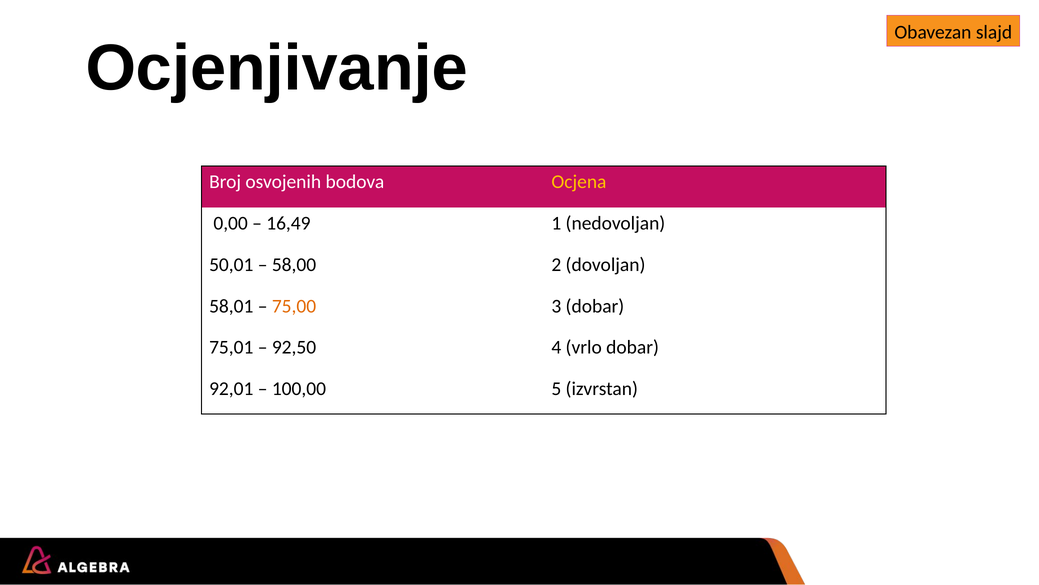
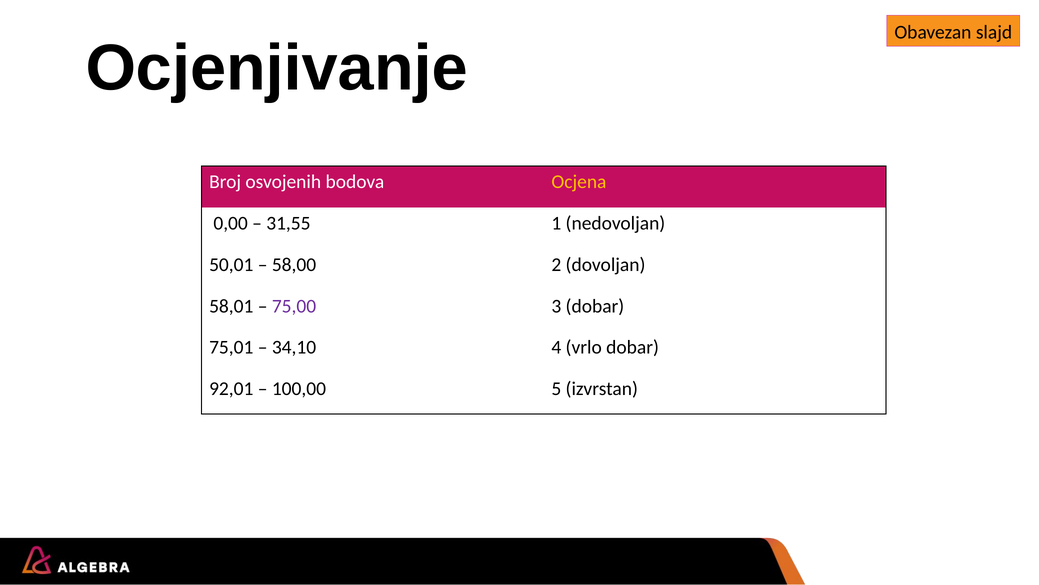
16,49: 16,49 -> 31,55
75,00 colour: orange -> purple
92,50: 92,50 -> 34,10
